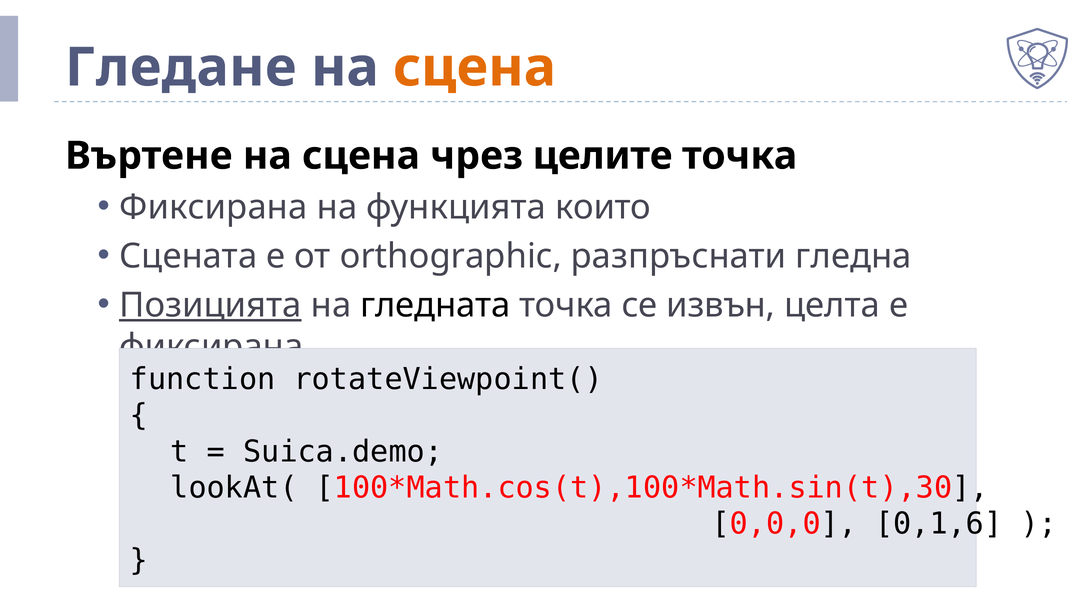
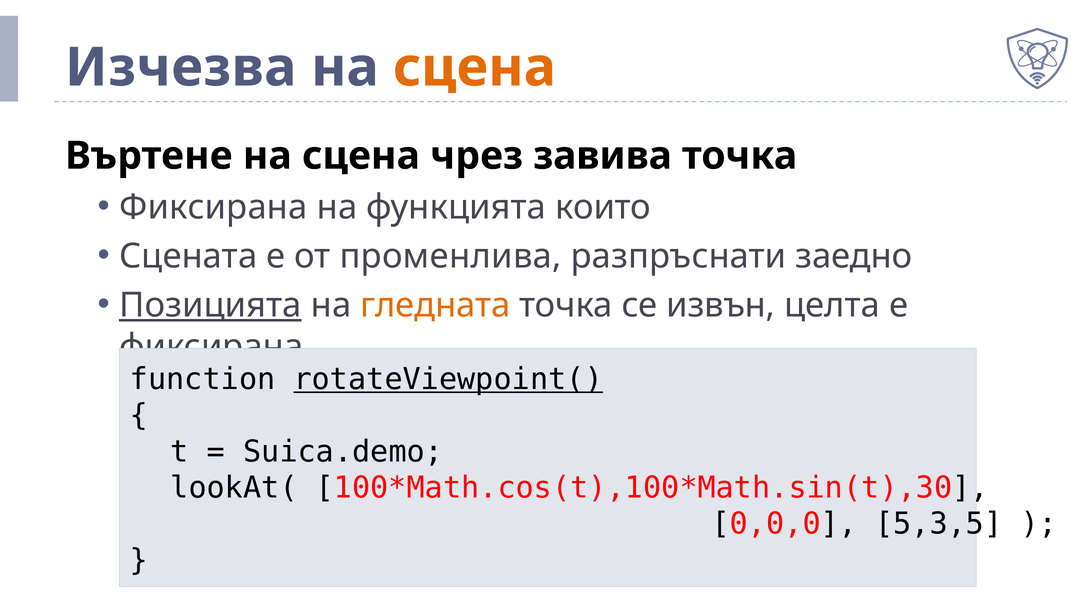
Гледане: Гледане -> Изчезва
целите: целите -> завива
orthographic: orthographic -> променлива
гледна: гледна -> заедно
гледната colour: black -> orange
rotateViewpoint( underline: none -> present
0,1,6: 0,1,6 -> 5,3,5
